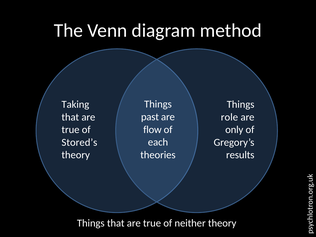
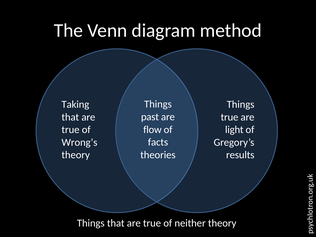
role at (229, 117): role -> true
only: only -> light
each: each -> facts
Stored’s: Stored’s -> Wrong’s
